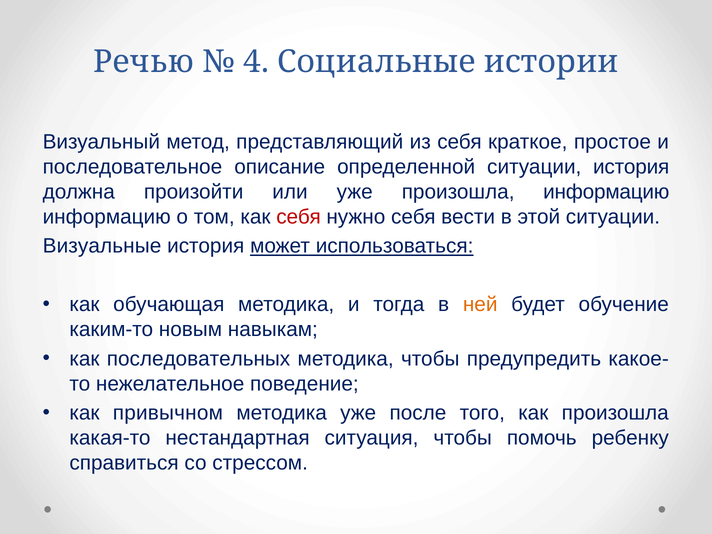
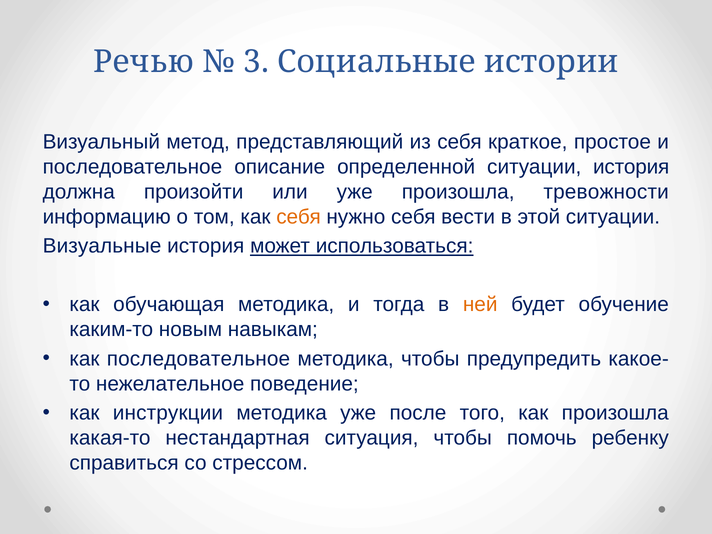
4: 4 -> 3
произошла информацию: информацию -> тревожности
себя at (299, 217) colour: red -> orange
как последовательных: последовательных -> последовательное
привычном: привычном -> инструкции
